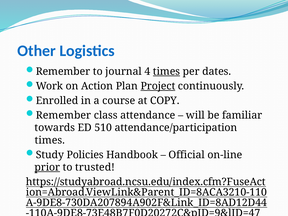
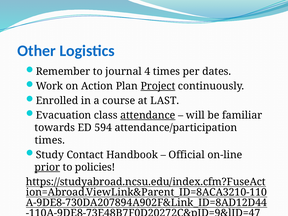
times at (167, 71) underline: present -> none
COPY: COPY -> LAST
Remember at (63, 115): Remember -> Evacuation
attendance underline: none -> present
510: 510 -> 594
Policies: Policies -> Contact
trusted: trusted -> policies
